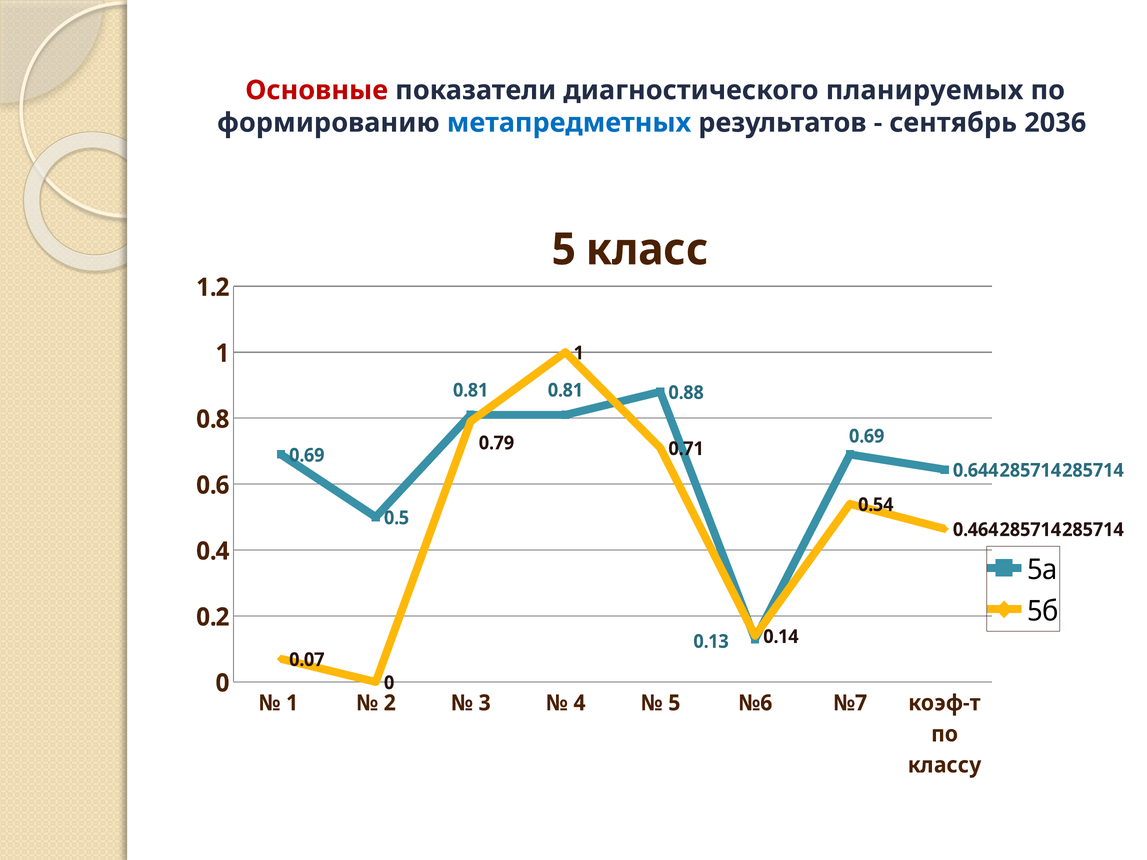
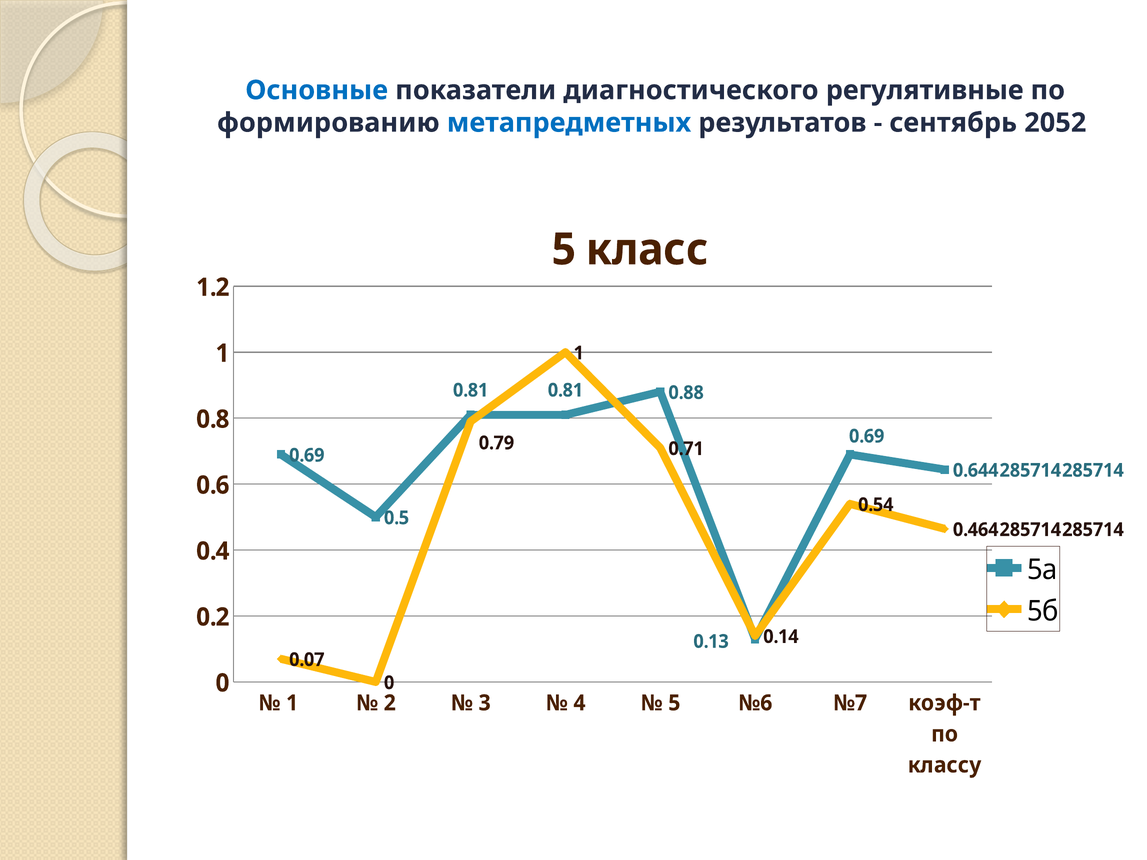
Основные colour: red -> blue
планируемых: планируемых -> регулятивные
2036: 2036 -> 2052
